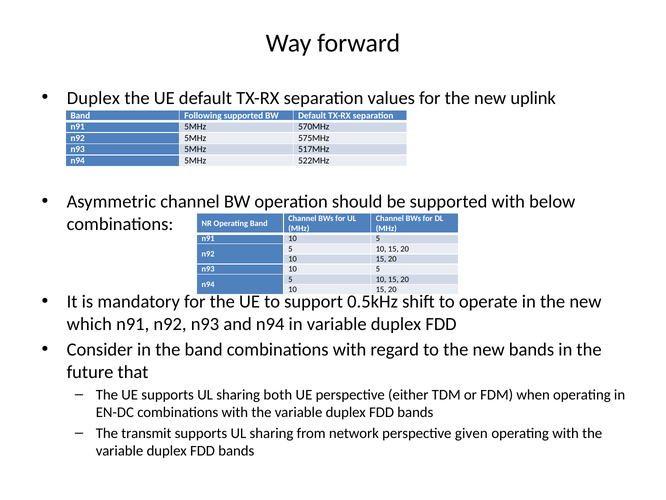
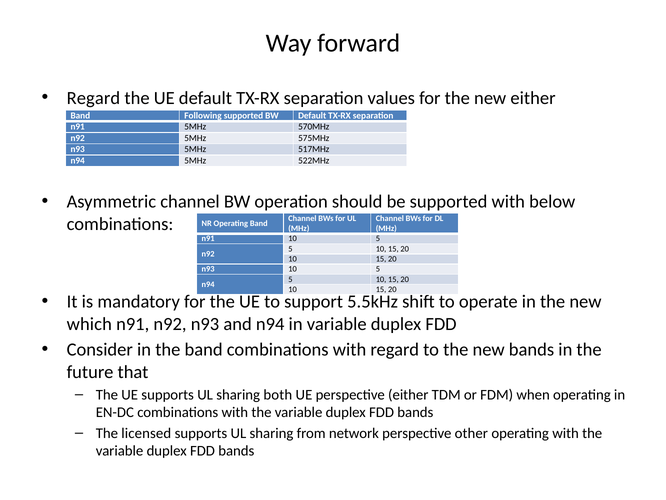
Duplex at (93, 98): Duplex -> Regard
new uplink: uplink -> either
0.5kHz: 0.5kHz -> 5.5kHz
transmit: transmit -> licensed
given: given -> other
